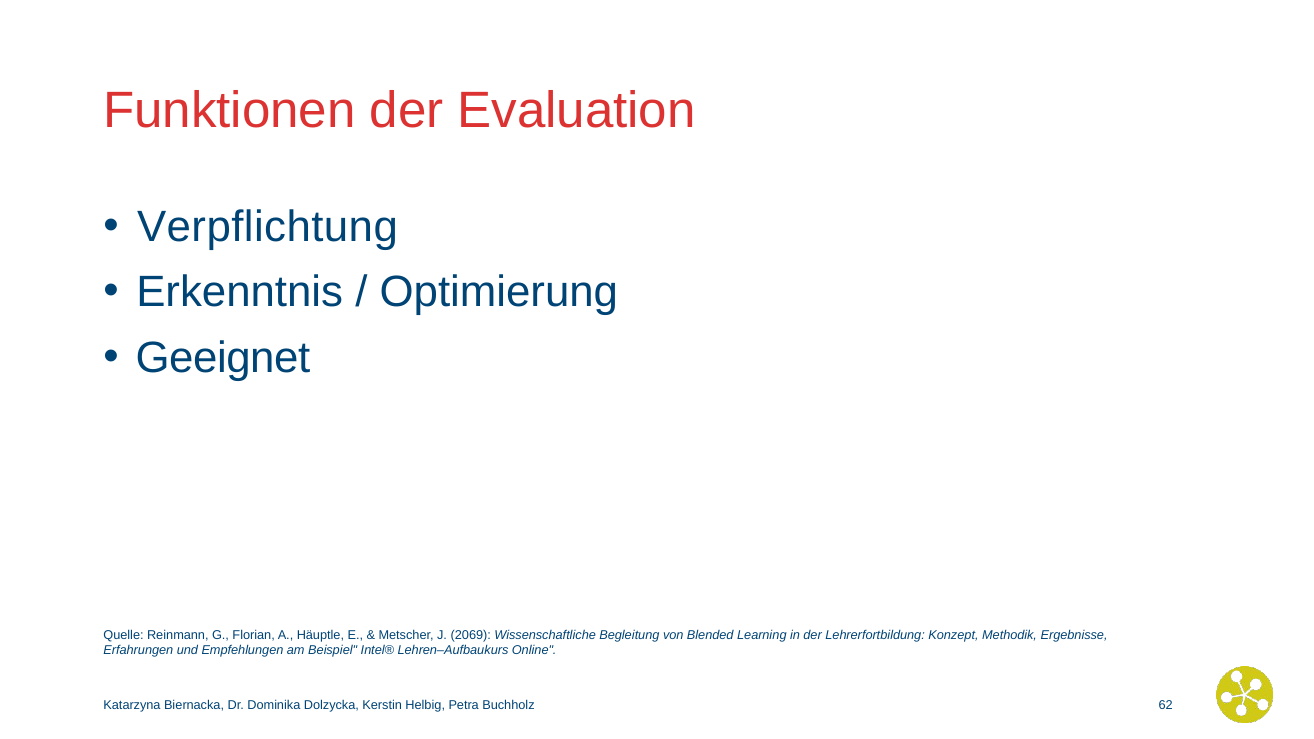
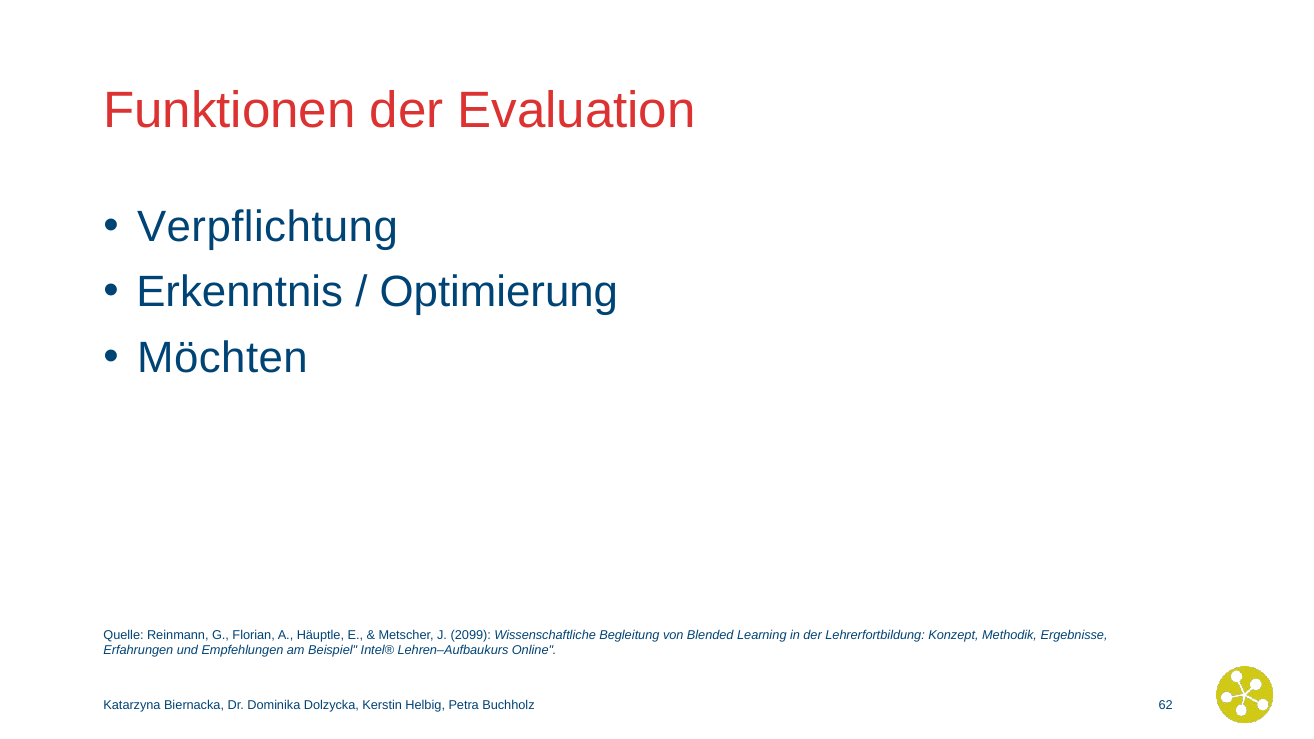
Geeignet: Geeignet -> Möchten
2069: 2069 -> 2099
